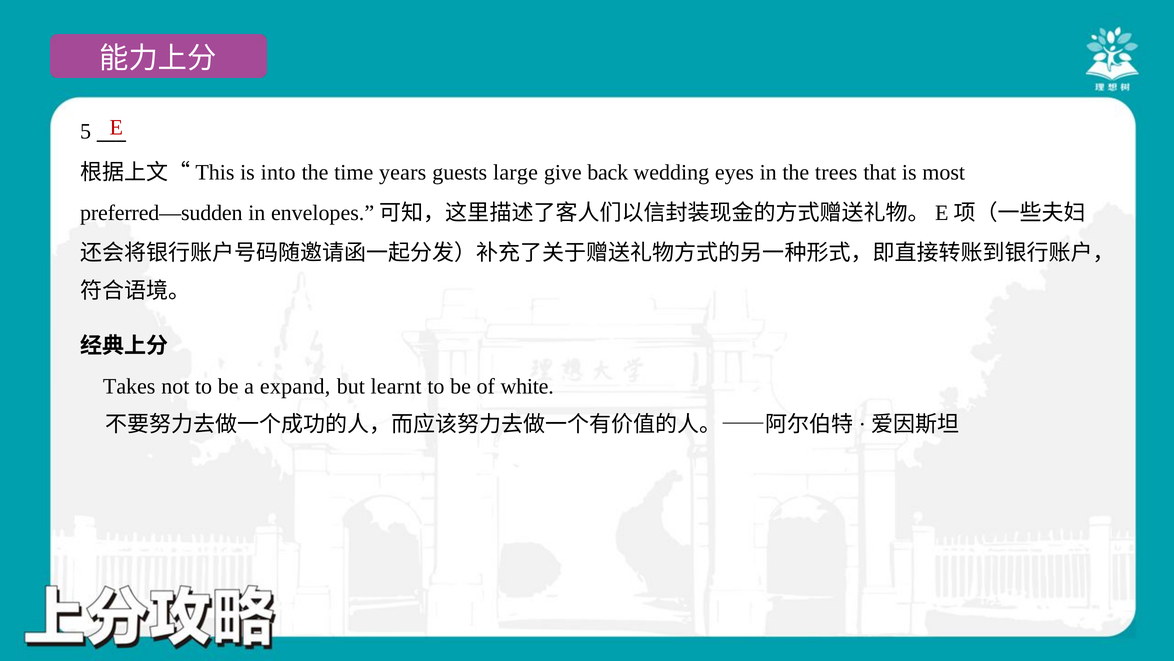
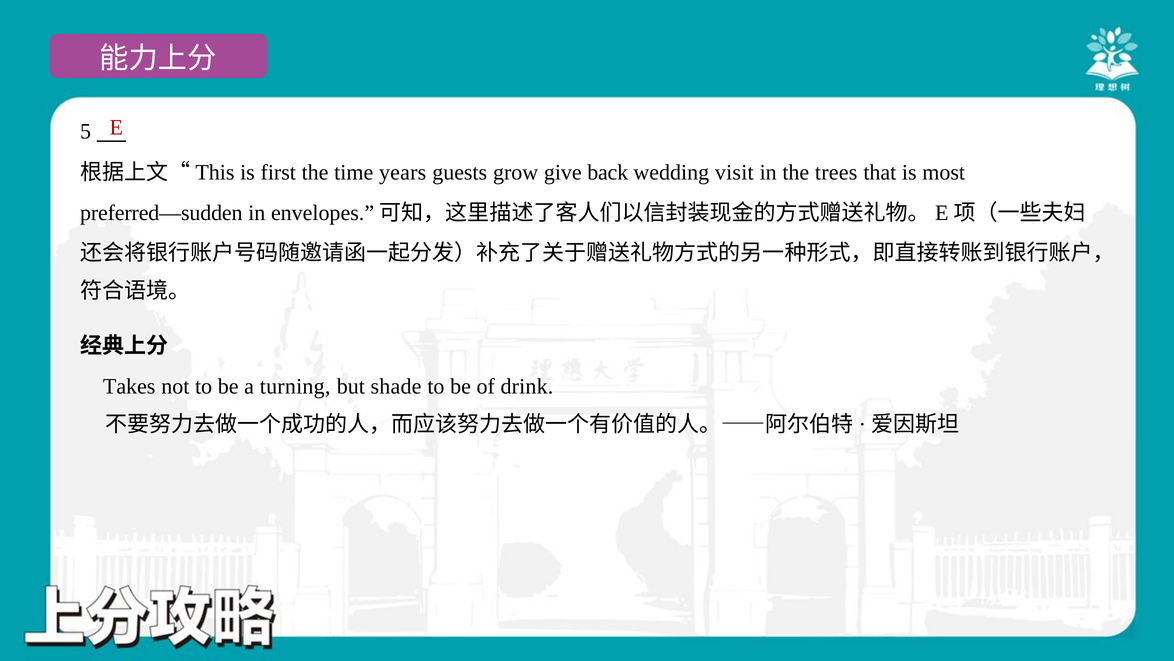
into: into -> first
large: large -> grow
eyes: eyes -> visit
expand: expand -> turning
learnt: learnt -> shade
white: white -> drink
